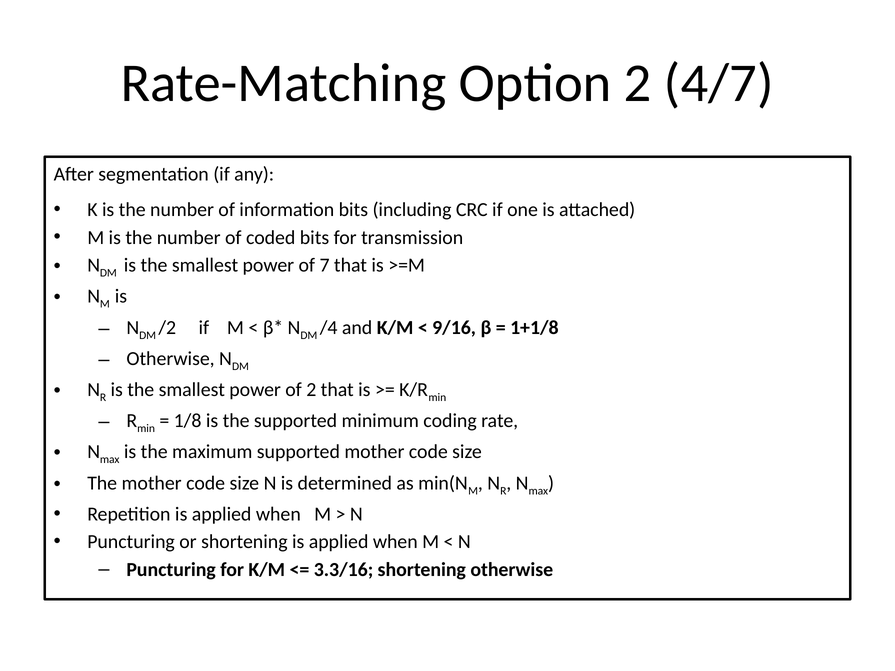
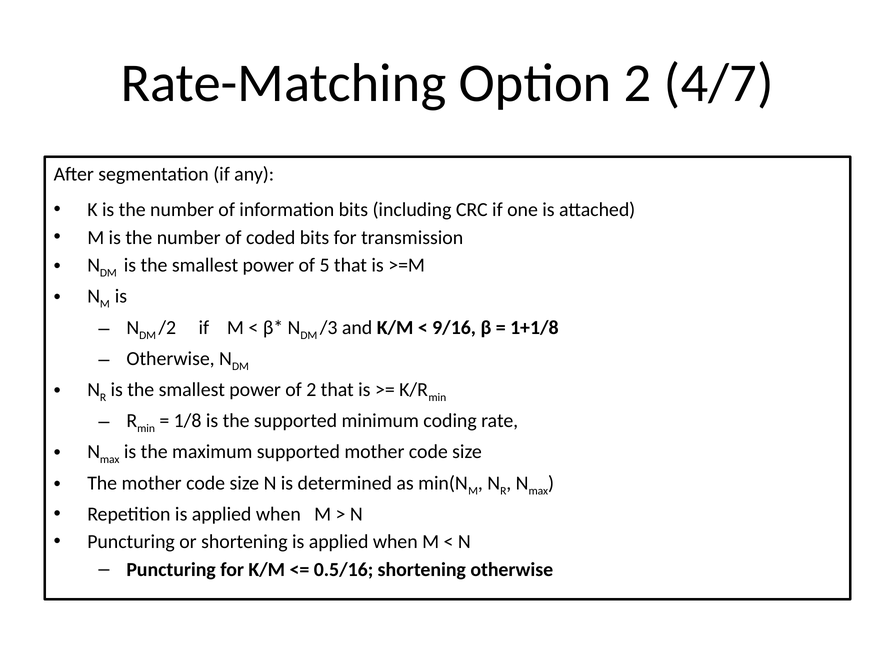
7: 7 -> 5
/4: /4 -> /3
3.3/16: 3.3/16 -> 0.5/16
